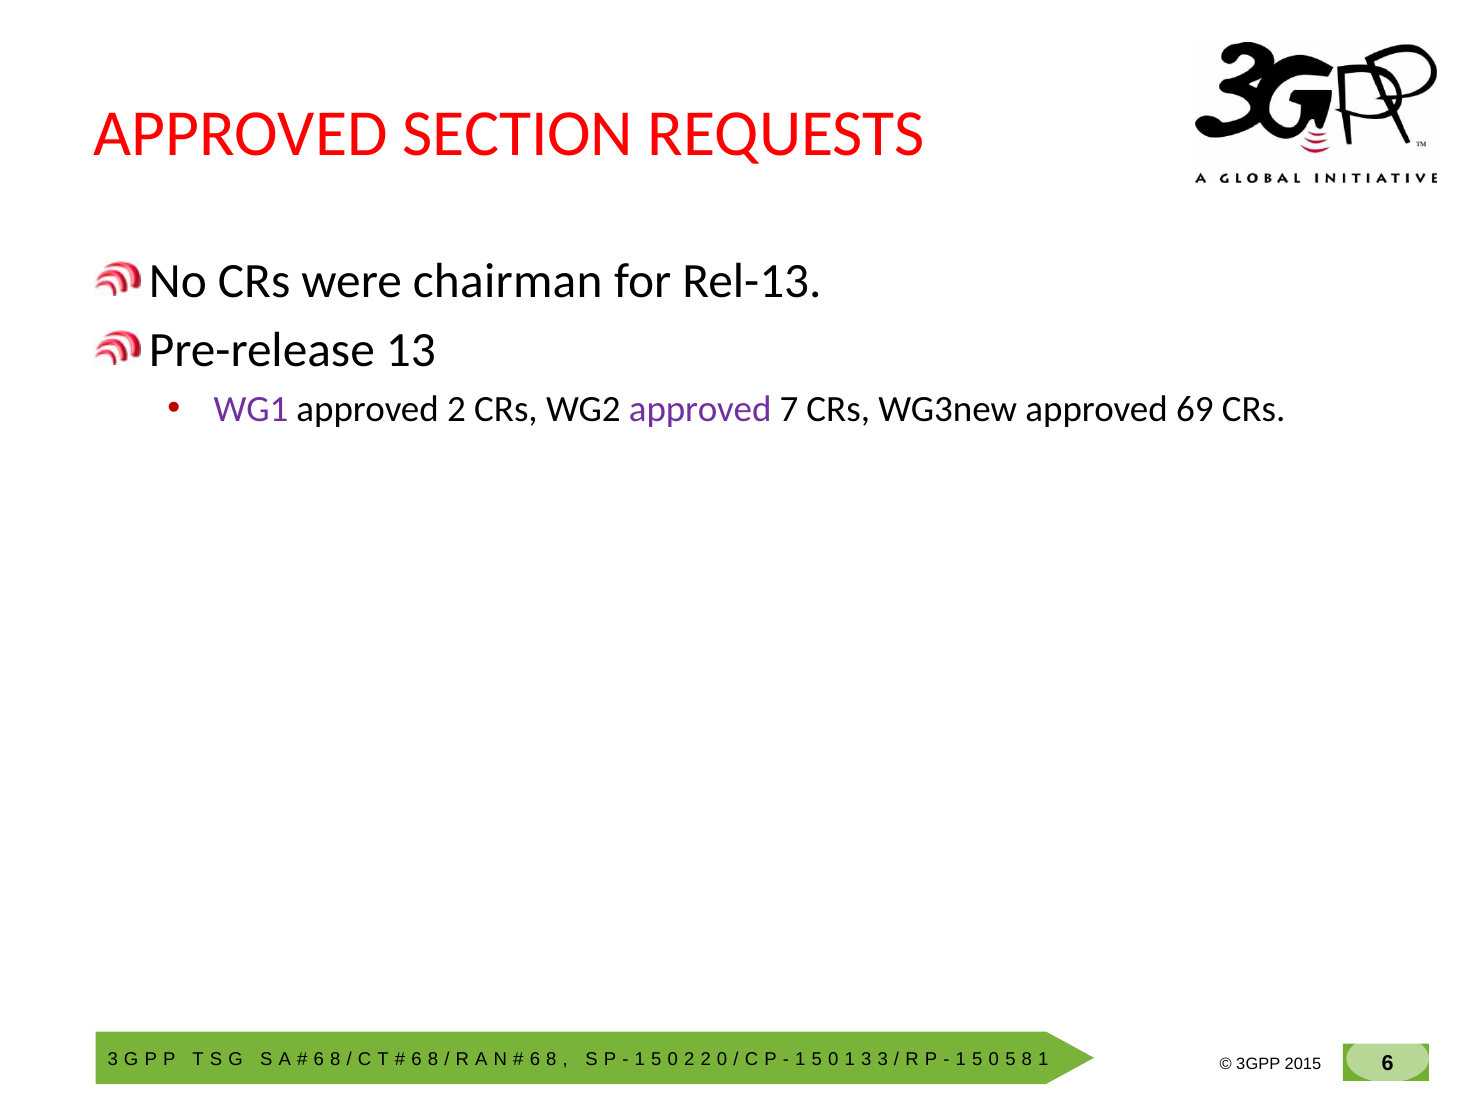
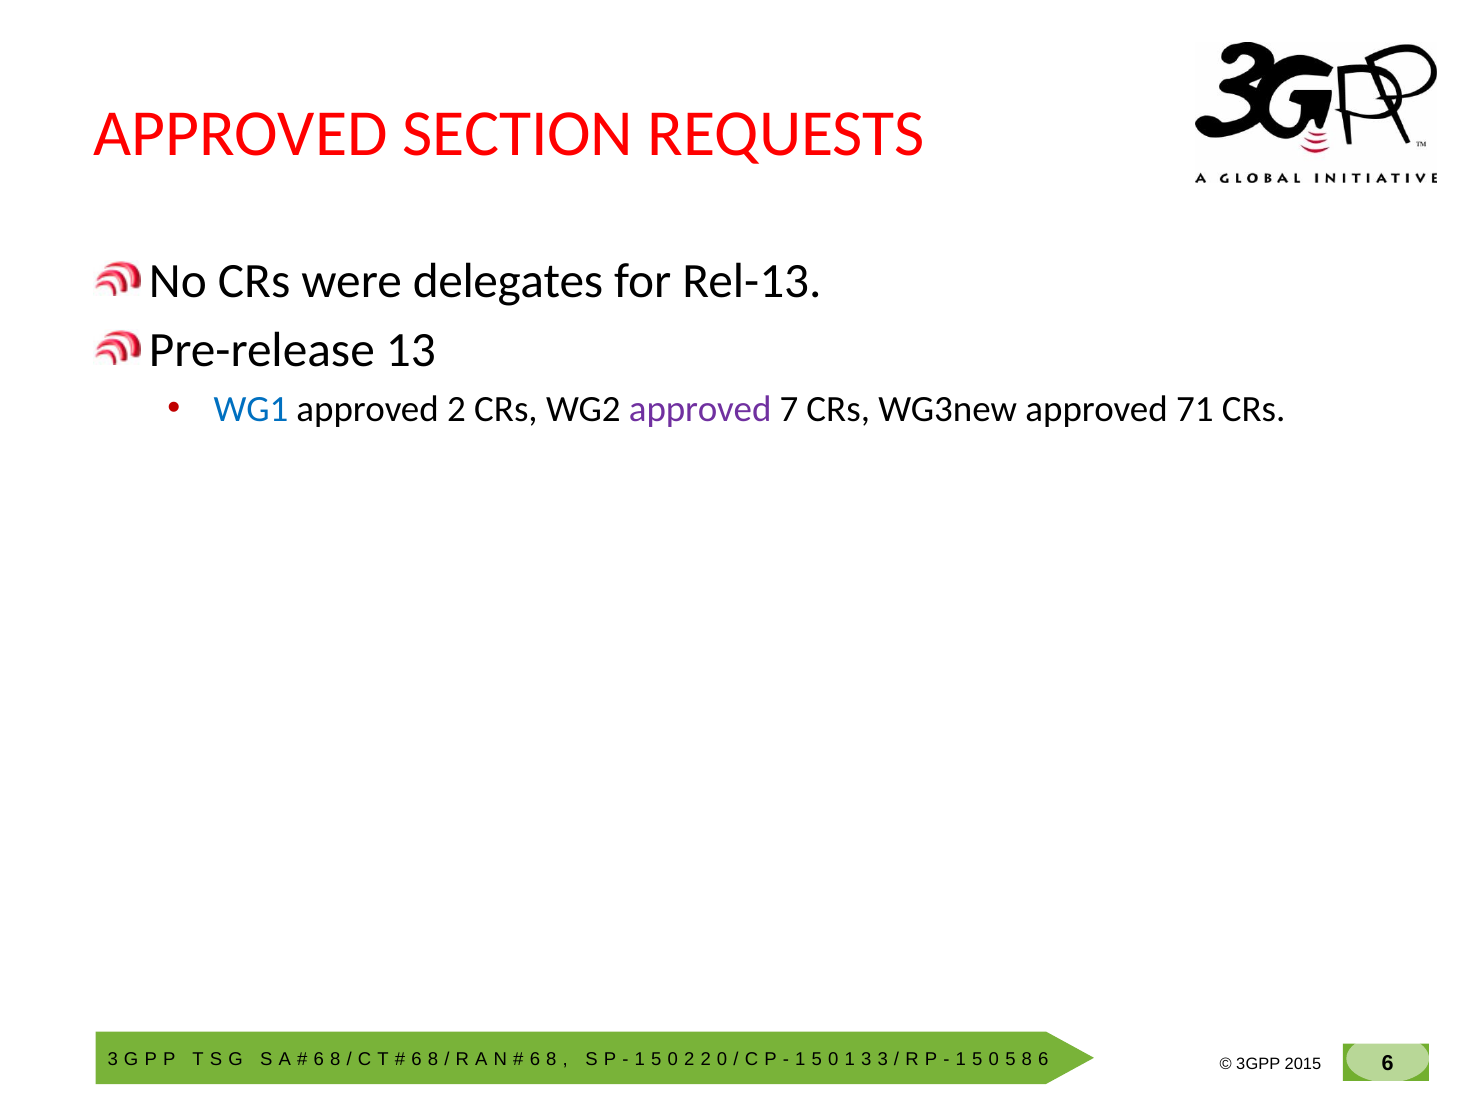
chairman: chairman -> delegates
WG1 colour: purple -> blue
69: 69 -> 71
1 at (1043, 1060): 1 -> 6
